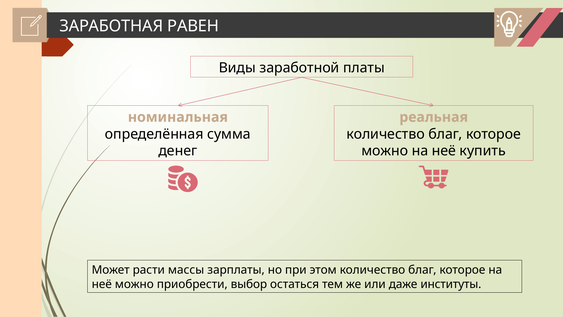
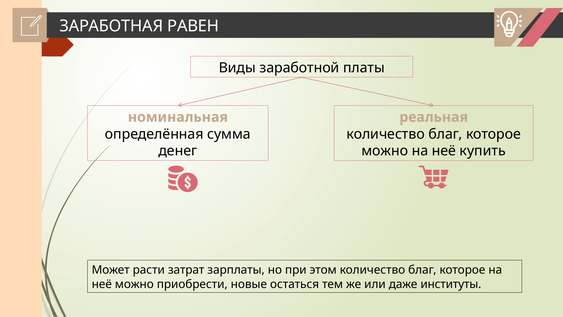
массы: массы -> затрат
выбор: выбор -> новые
